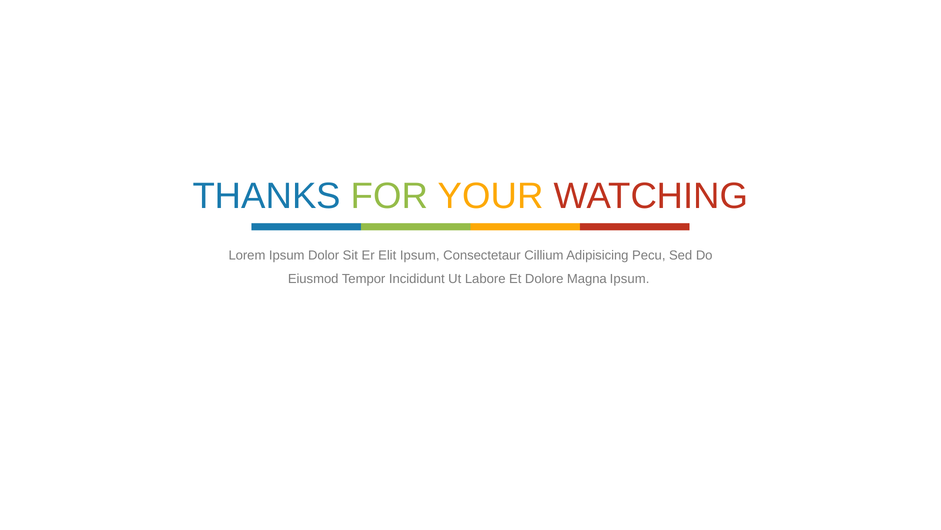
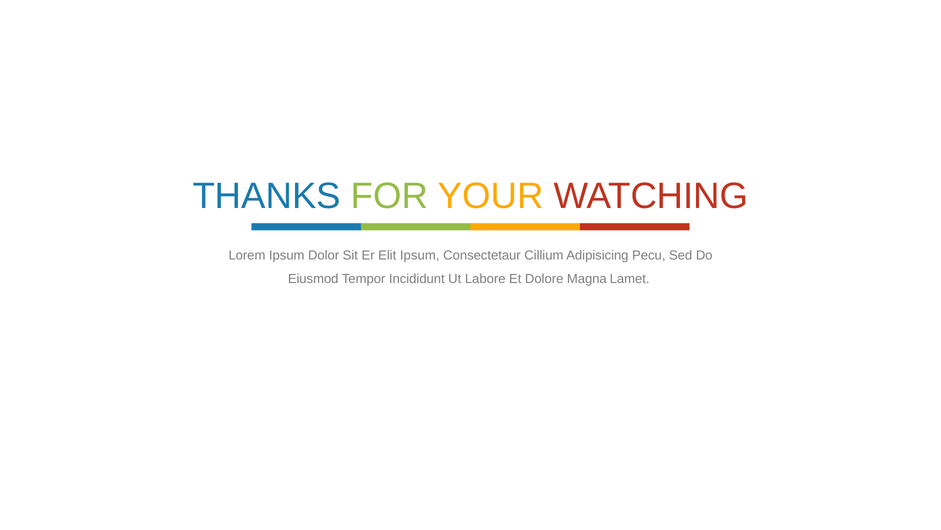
Magna Ipsum: Ipsum -> Lamet
